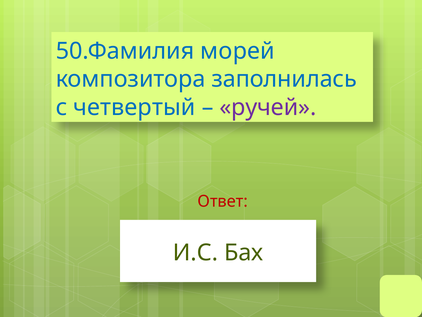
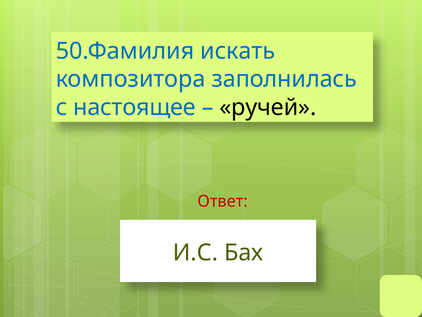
морей: морей -> искать
четвертый: четвертый -> настоящее
ручей colour: purple -> black
